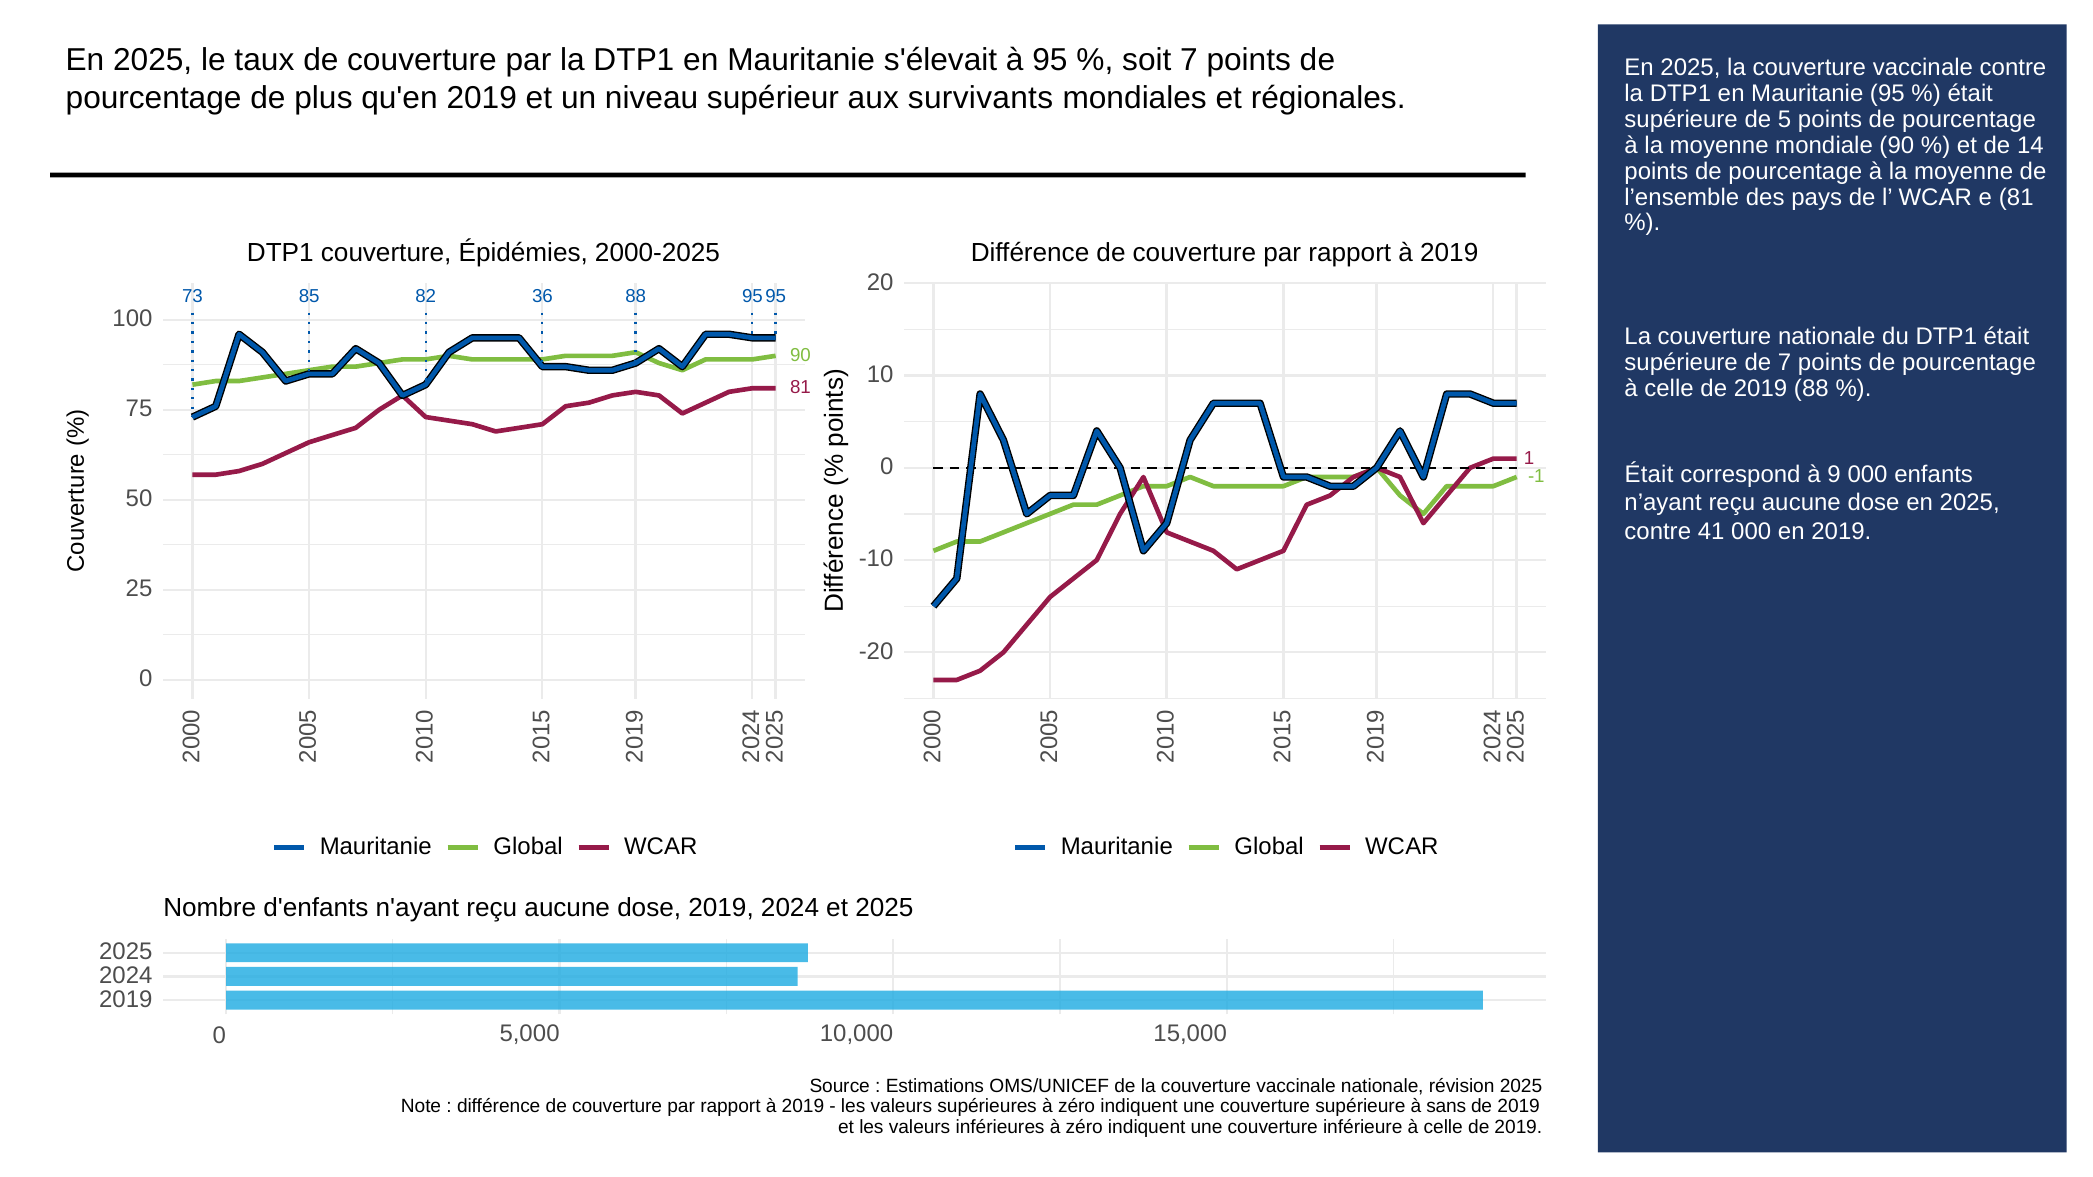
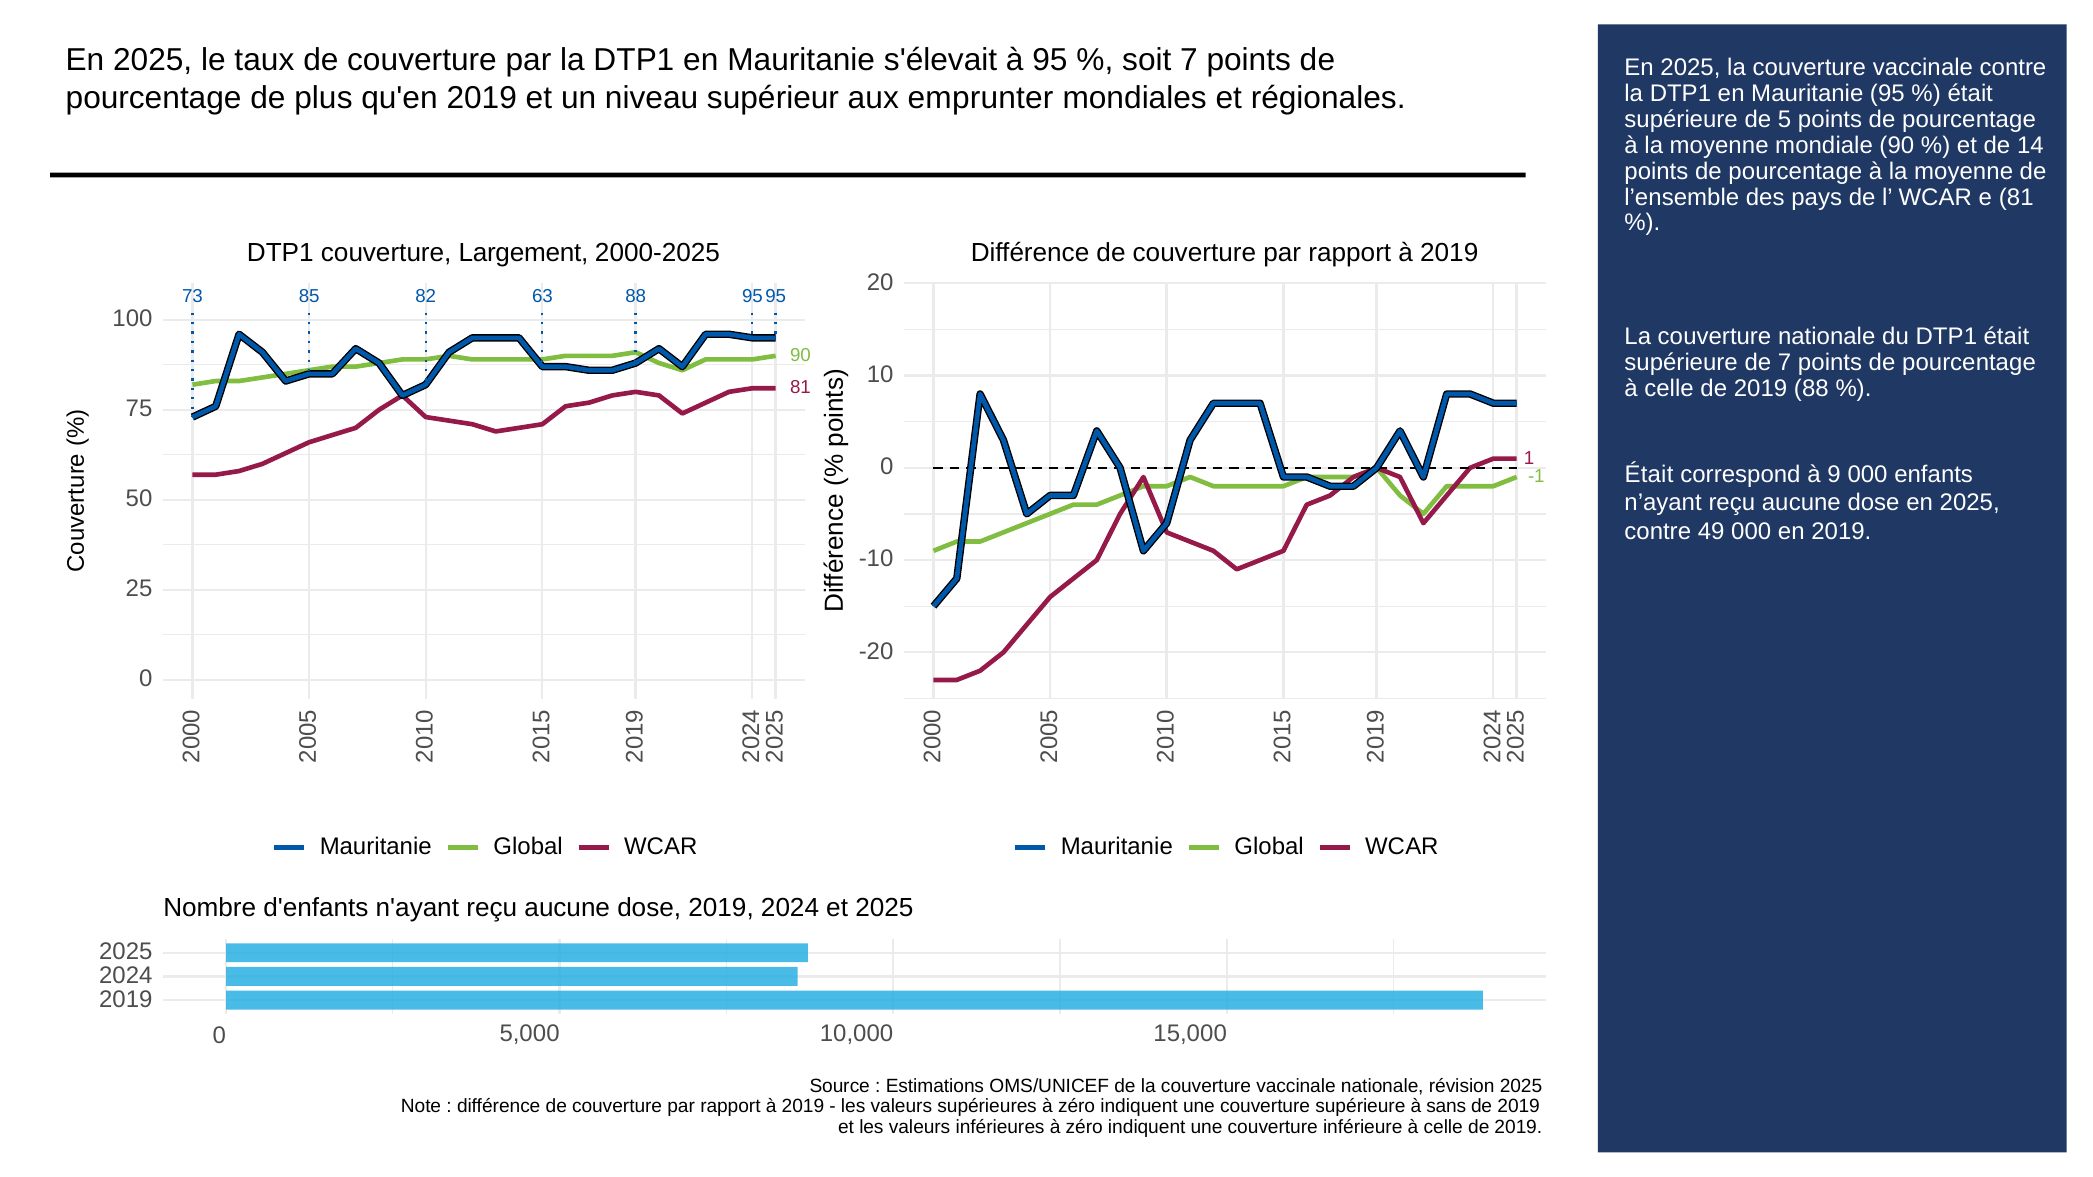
survivants: survivants -> emprunter
Épidémies: Épidémies -> Largement
36: 36 -> 63
41: 41 -> 49
